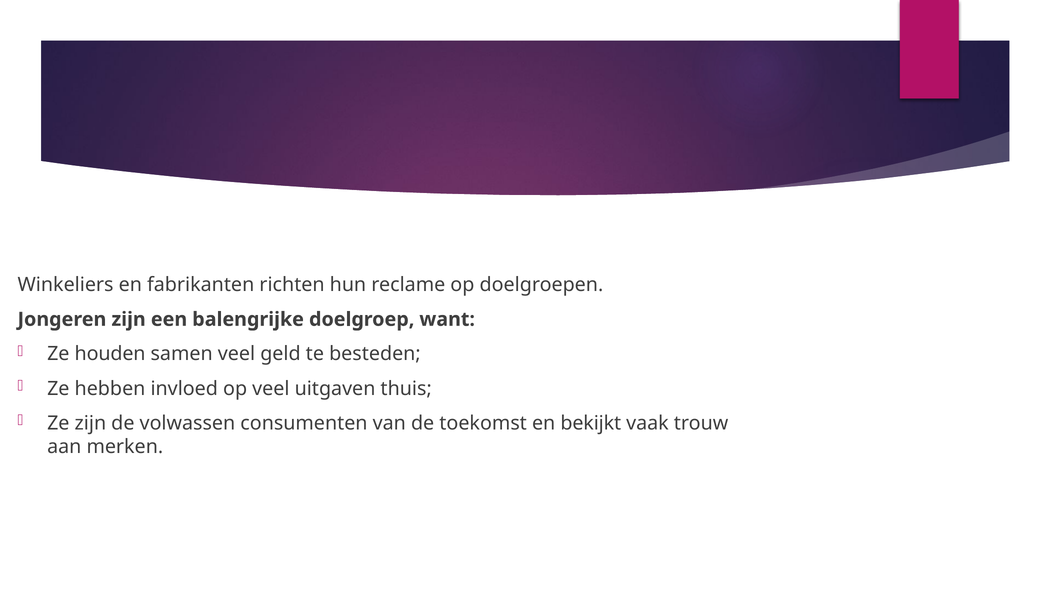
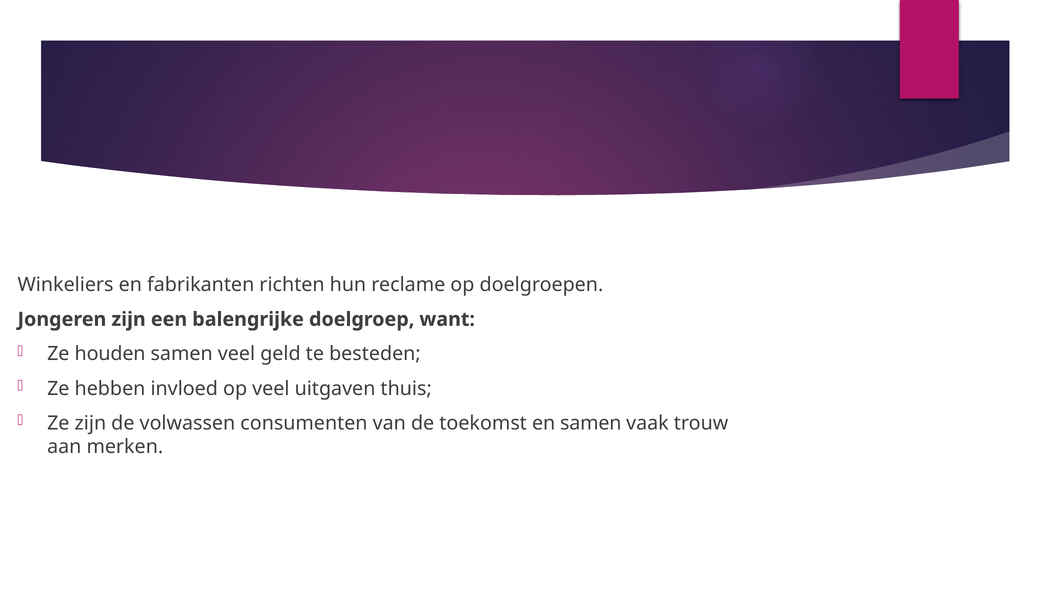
en bekijkt: bekijkt -> samen
